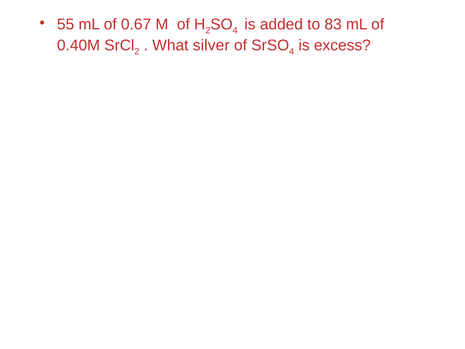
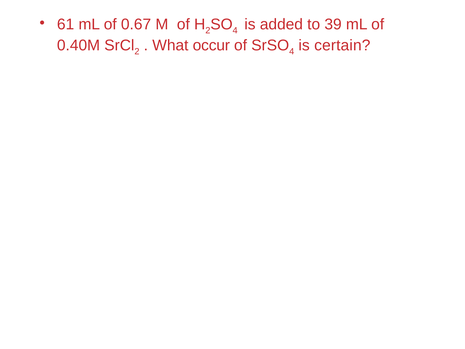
55: 55 -> 61
83: 83 -> 39
silver: silver -> occur
excess: excess -> certain
